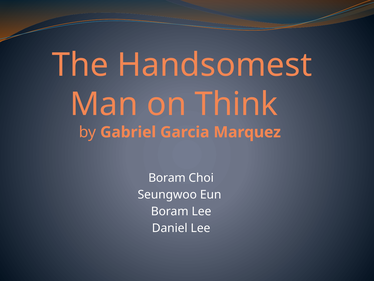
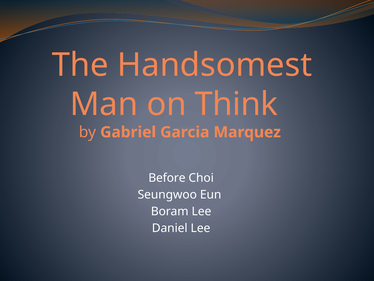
Boram at (167, 178): Boram -> Before
